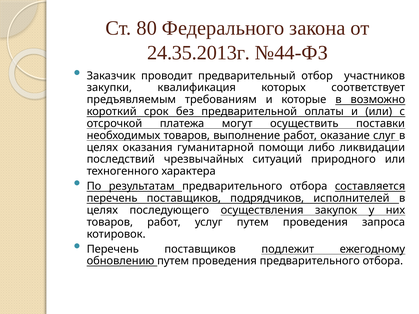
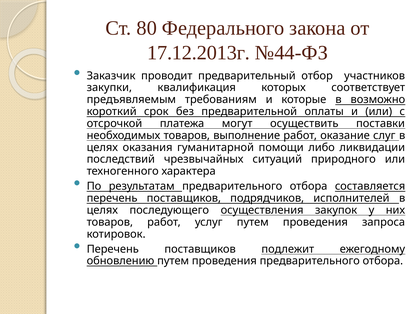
24.35.2013г: 24.35.2013г -> 17.12.2013г
